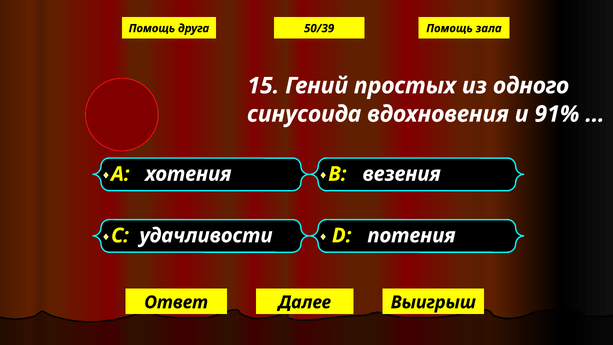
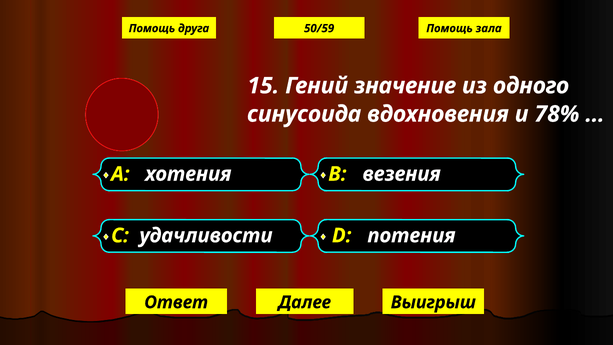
50/39: 50/39 -> 50/59
простых: простых -> значение
91%: 91% -> 78%
